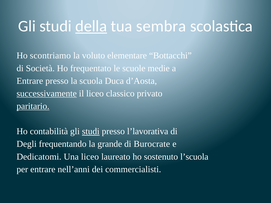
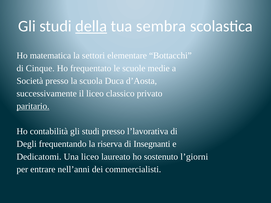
scontriamo: scontriamo -> matematica
voluto: voluto -> settori
Società: Società -> Cinque
Entrare at (30, 81): Entrare -> Società
successivamente underline: present -> none
studi at (91, 132) underline: present -> none
grande: grande -> riserva
Burocrate: Burocrate -> Insegnanti
l’scuola: l’scuola -> l’giorni
